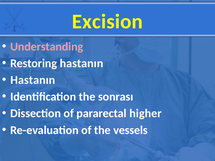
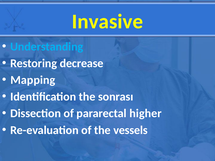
Excision: Excision -> Invasive
Understanding colour: pink -> light blue
Restoring hastanın: hastanın -> decrease
Hastanın at (33, 80): Hastanın -> Mapping
